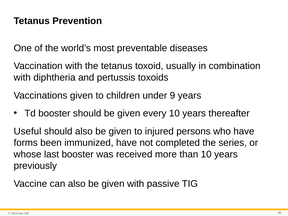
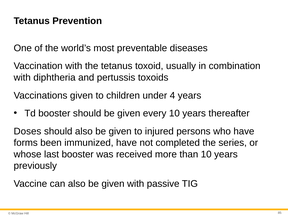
9: 9 -> 4
Useful: Useful -> Doses
